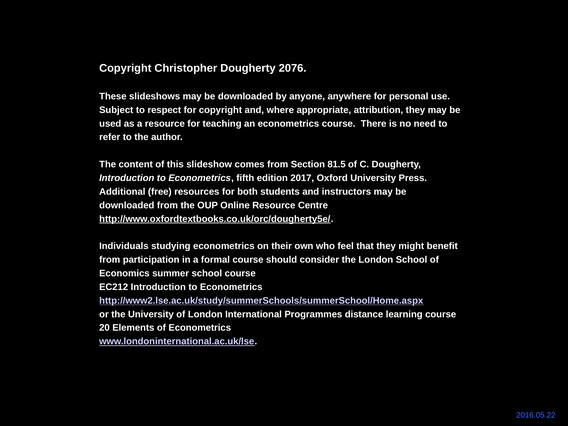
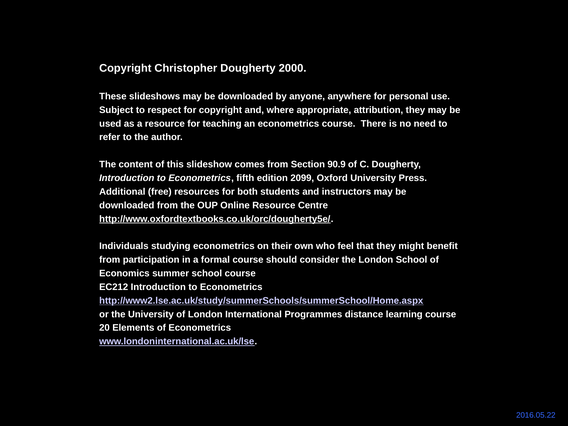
2076: 2076 -> 2000
81.5: 81.5 -> 90.9
2017: 2017 -> 2099
